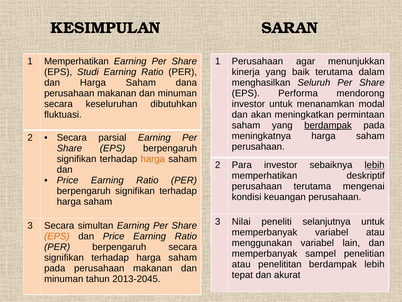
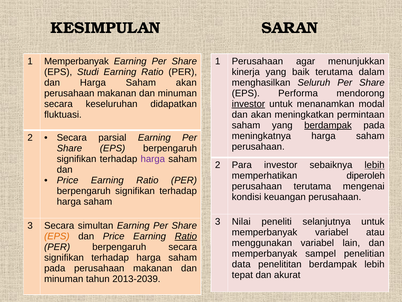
1 Memperhatikan: Memperhatikan -> Memperbanyak
Saham dana: dana -> akan
dibutuhkan: dibutuhkan -> didapatkan
investor at (248, 104) underline: none -> present
harga at (153, 159) colour: orange -> purple
deskriptif: deskriptif -> diperoleh
Ratio at (186, 236) underline: none -> present
atau at (241, 264): atau -> data
2013-2045: 2013-2045 -> 2013-2039
